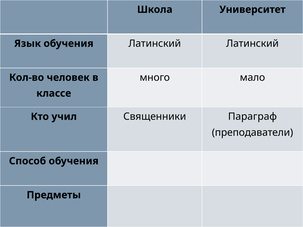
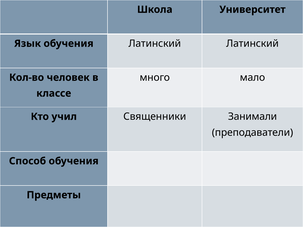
Параграф: Параграф -> Занимали
